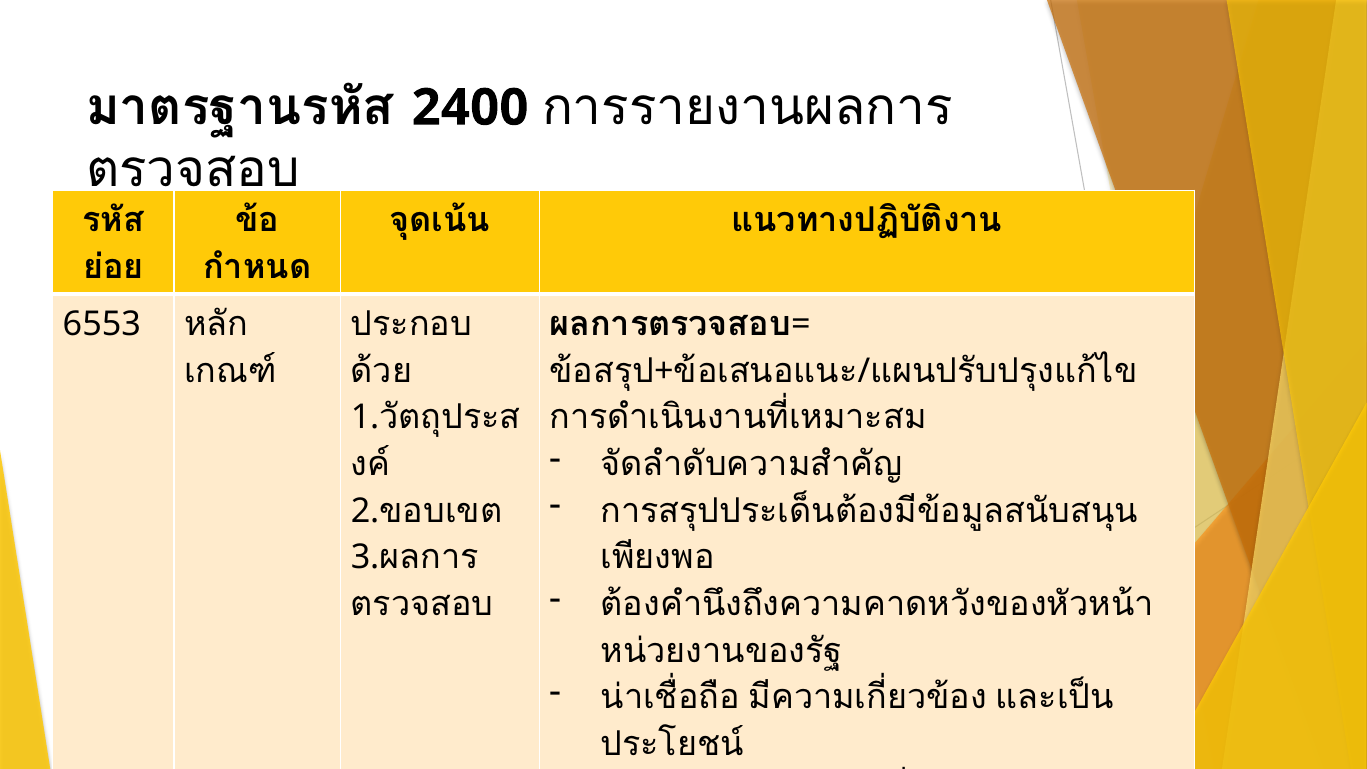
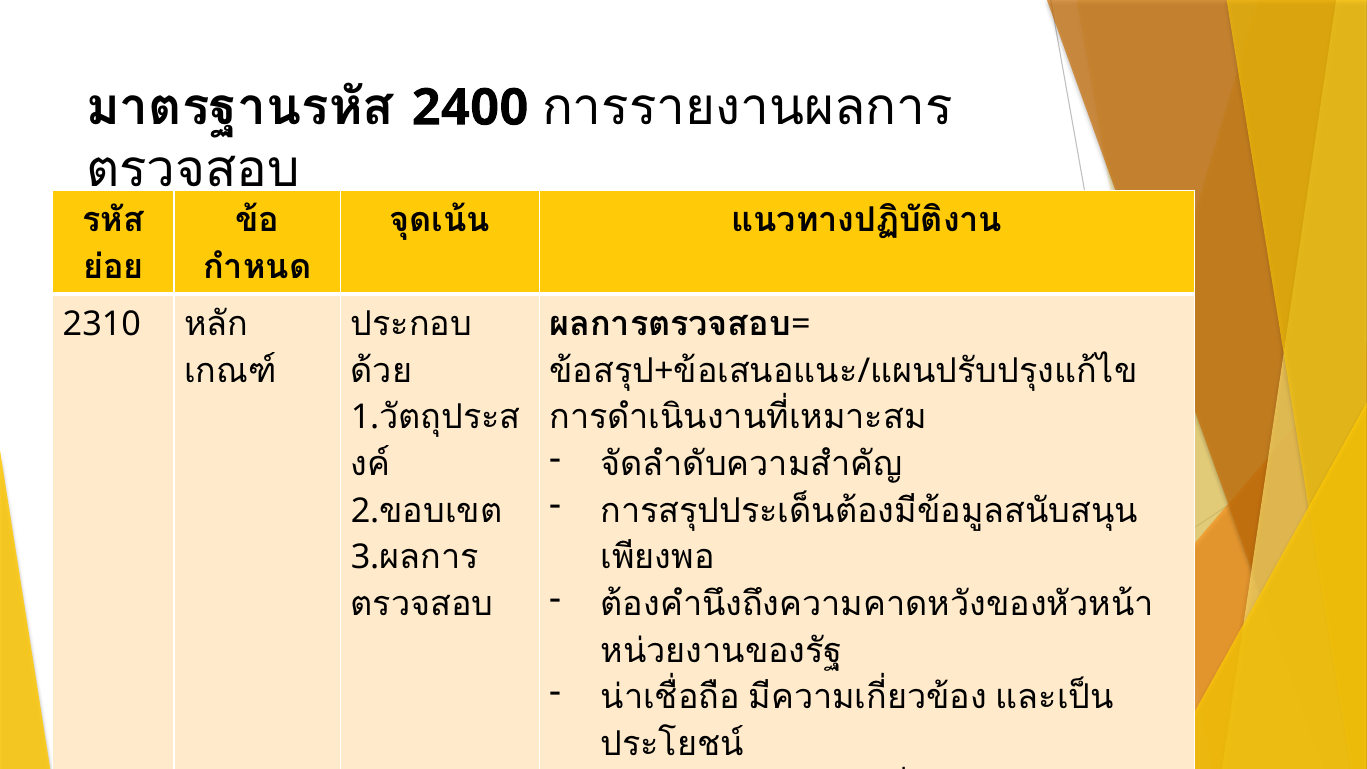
6553: 6553 -> 2310
